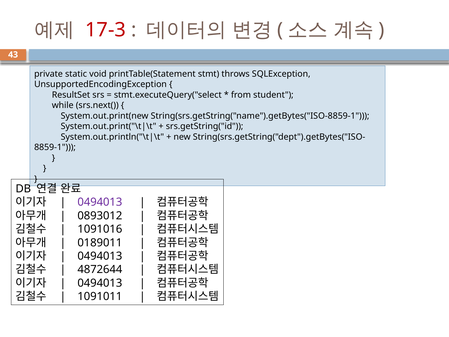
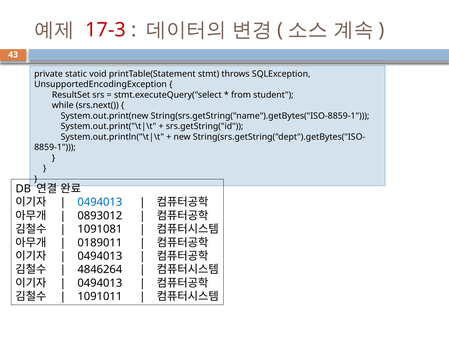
0494013 at (100, 202) colour: purple -> blue
1091016: 1091016 -> 1091081
4872644: 4872644 -> 4846264
